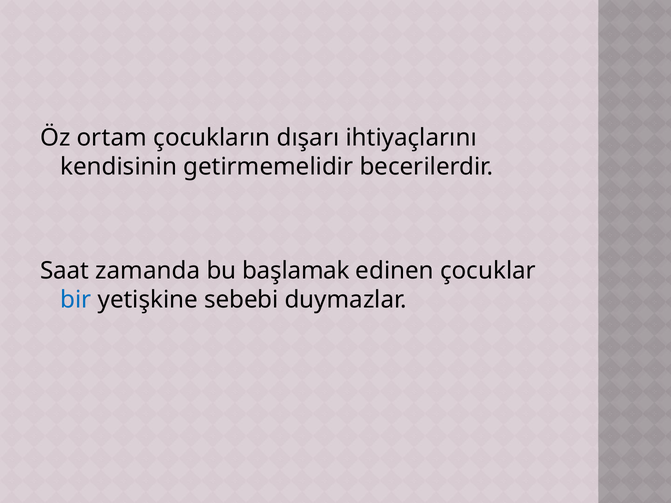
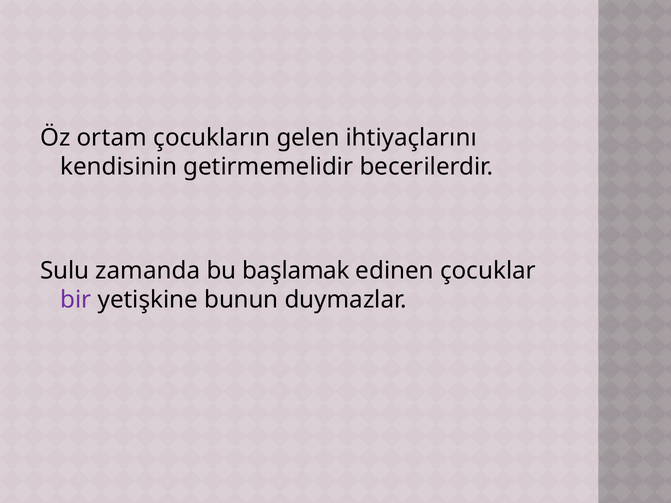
dışarı: dışarı -> gelen
Saat: Saat -> Sulu
bir colour: blue -> purple
sebebi: sebebi -> bunun
